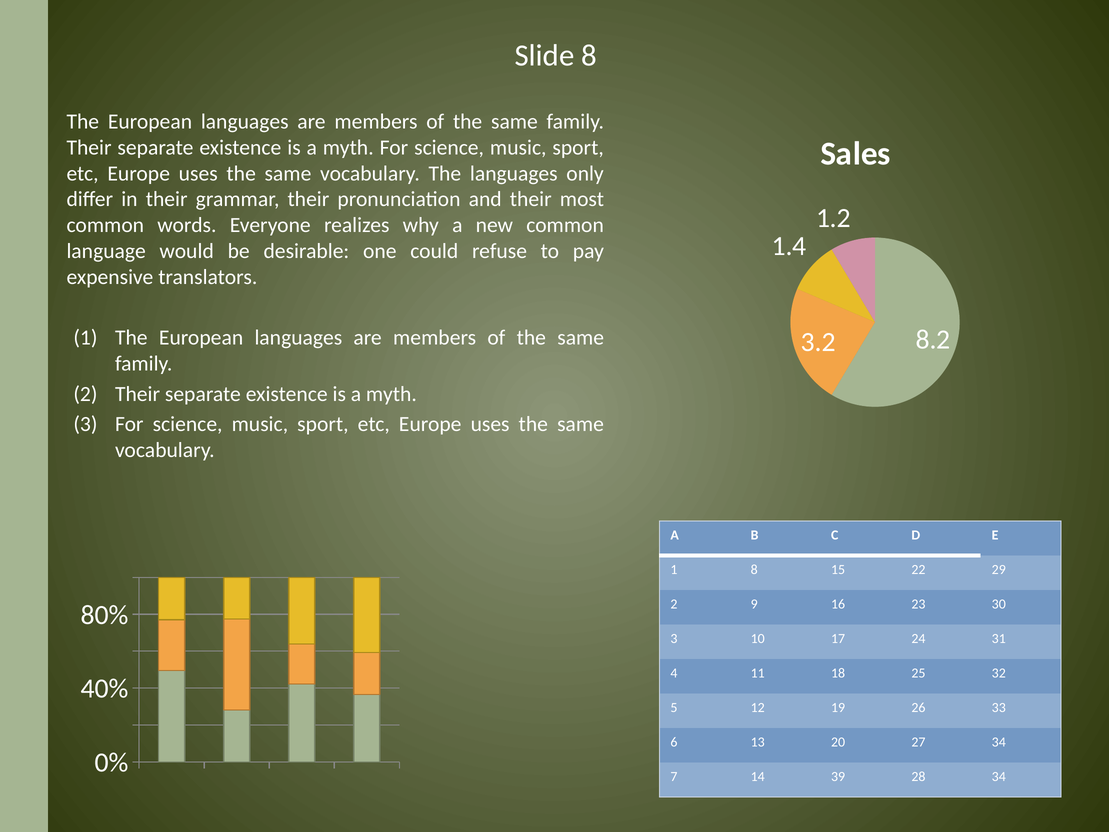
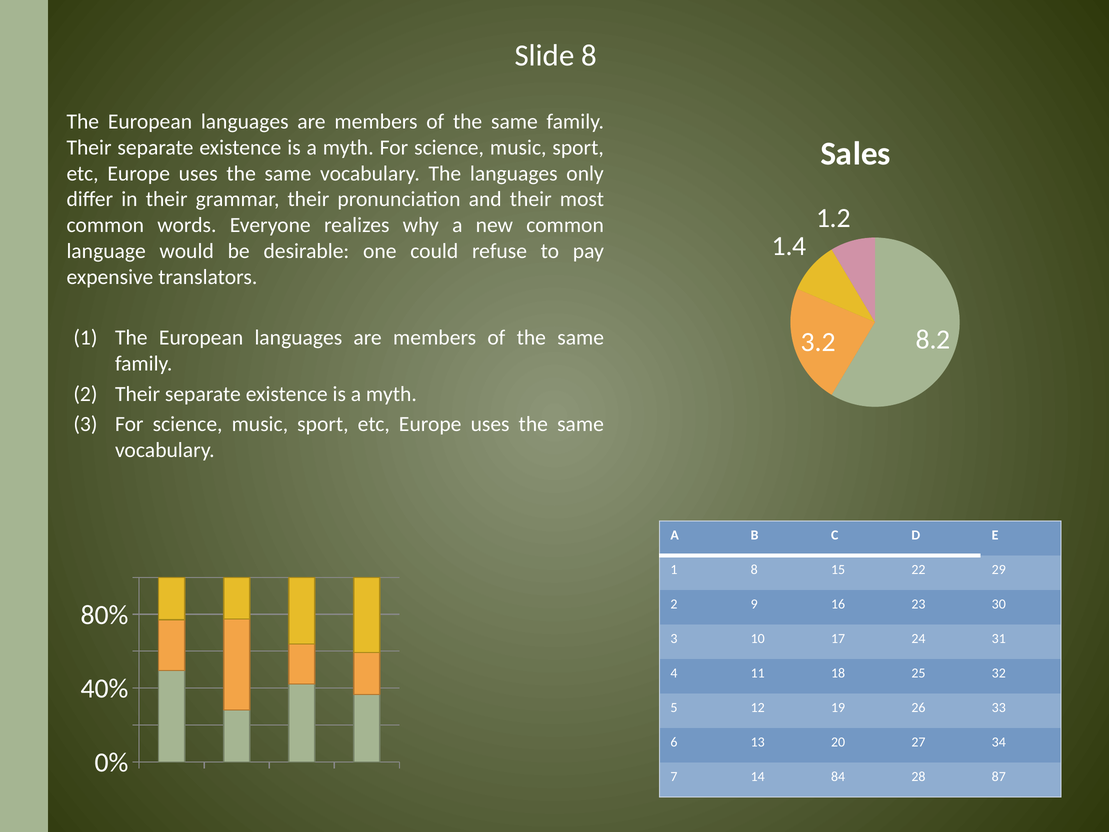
39: 39 -> 84
28 34: 34 -> 87
